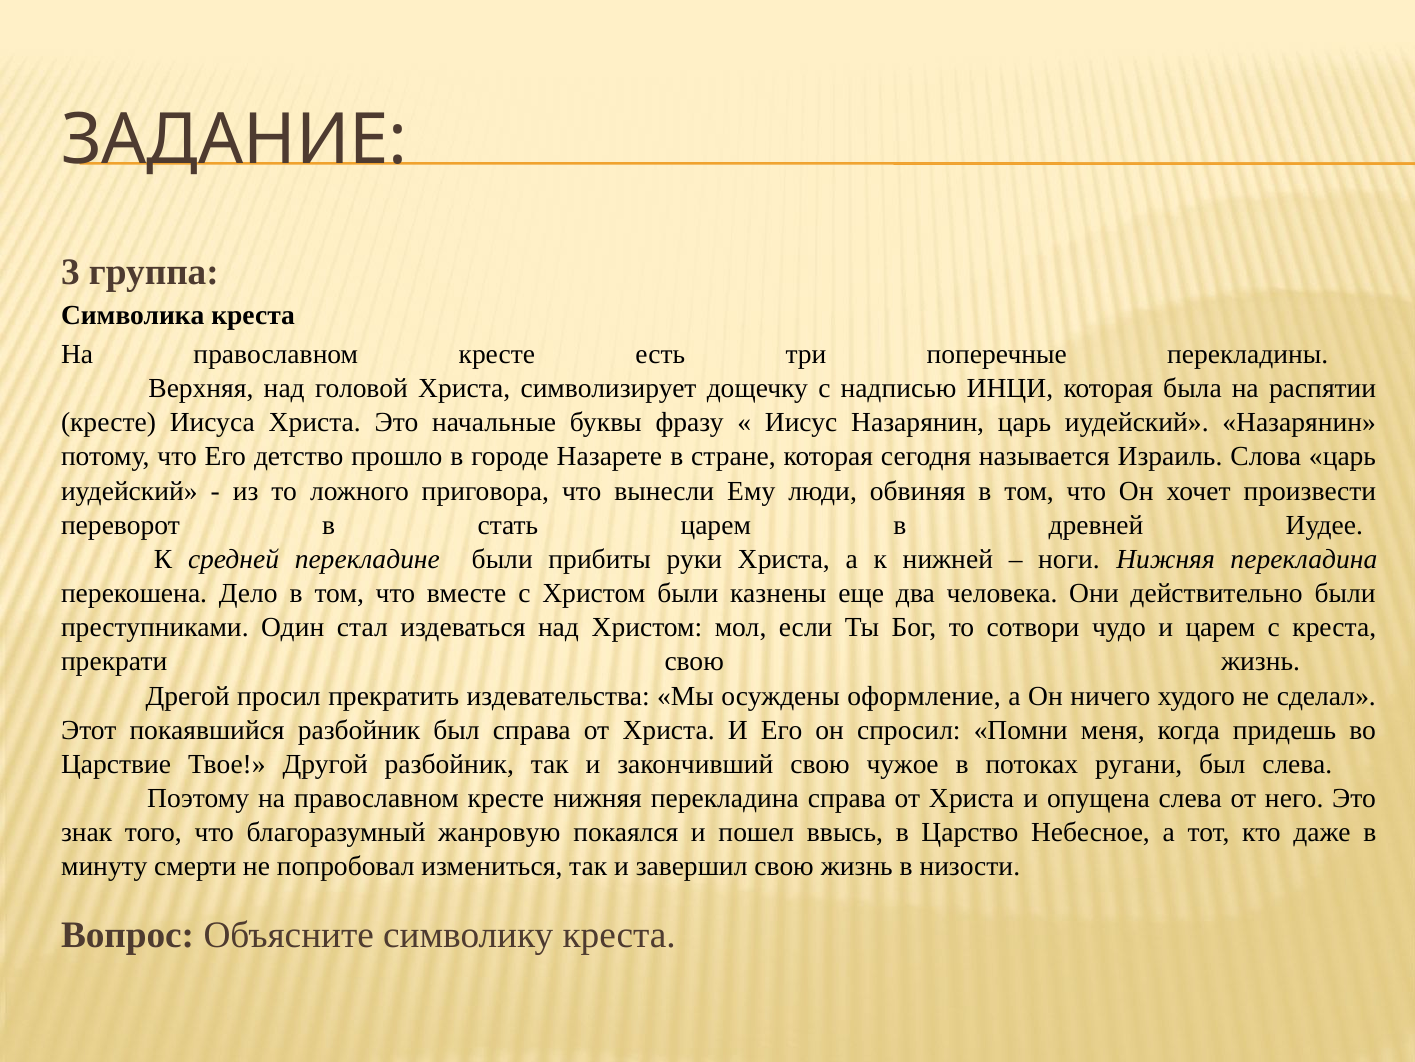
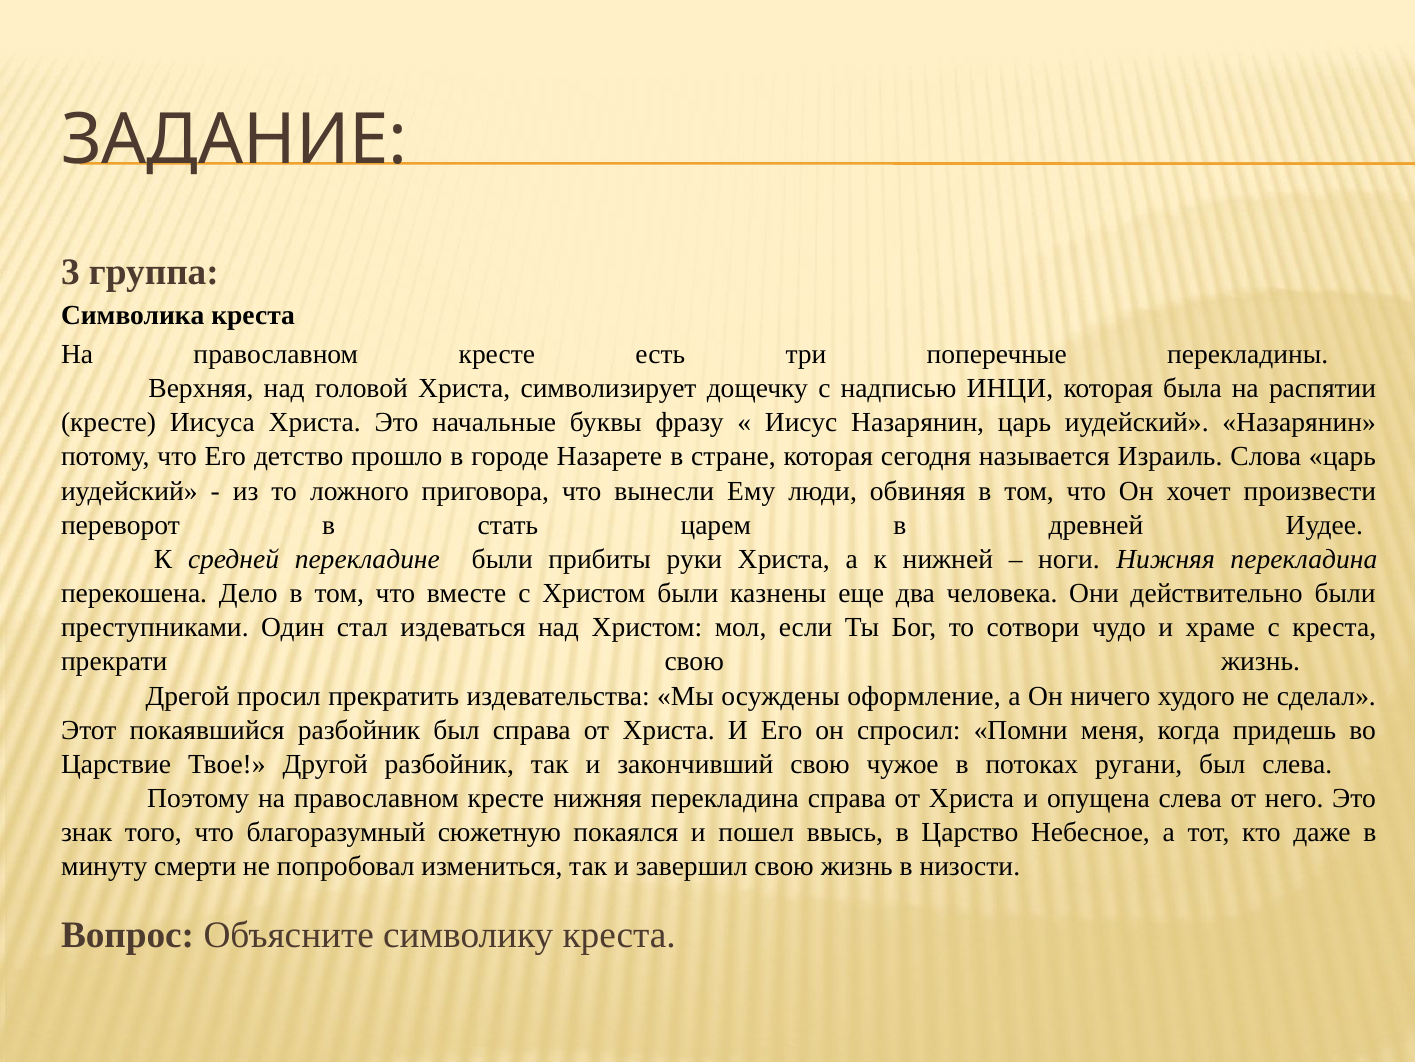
и царем: царем -> храме
жанровую: жанровую -> сюжетную
